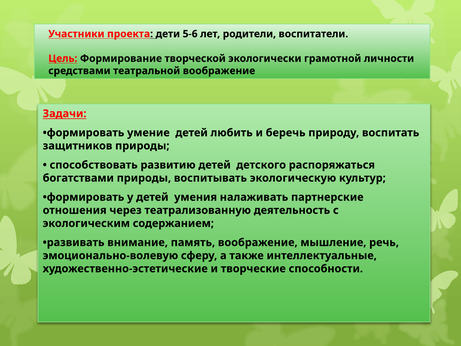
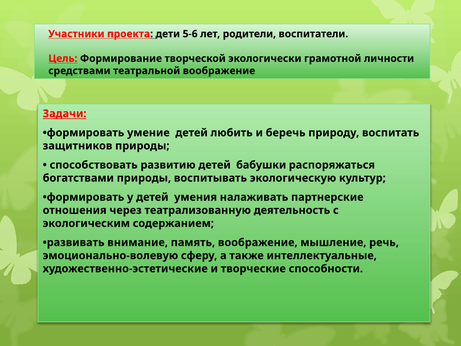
детского: детского -> бабушки
